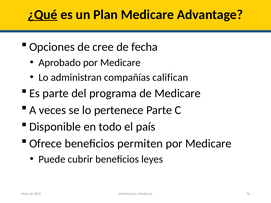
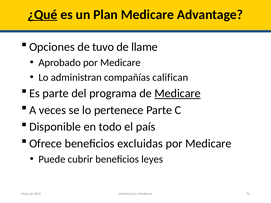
cree: cree -> tuvo
fecha: fecha -> llame
Medicare at (178, 93) underline: none -> present
permiten: permiten -> excluidas
